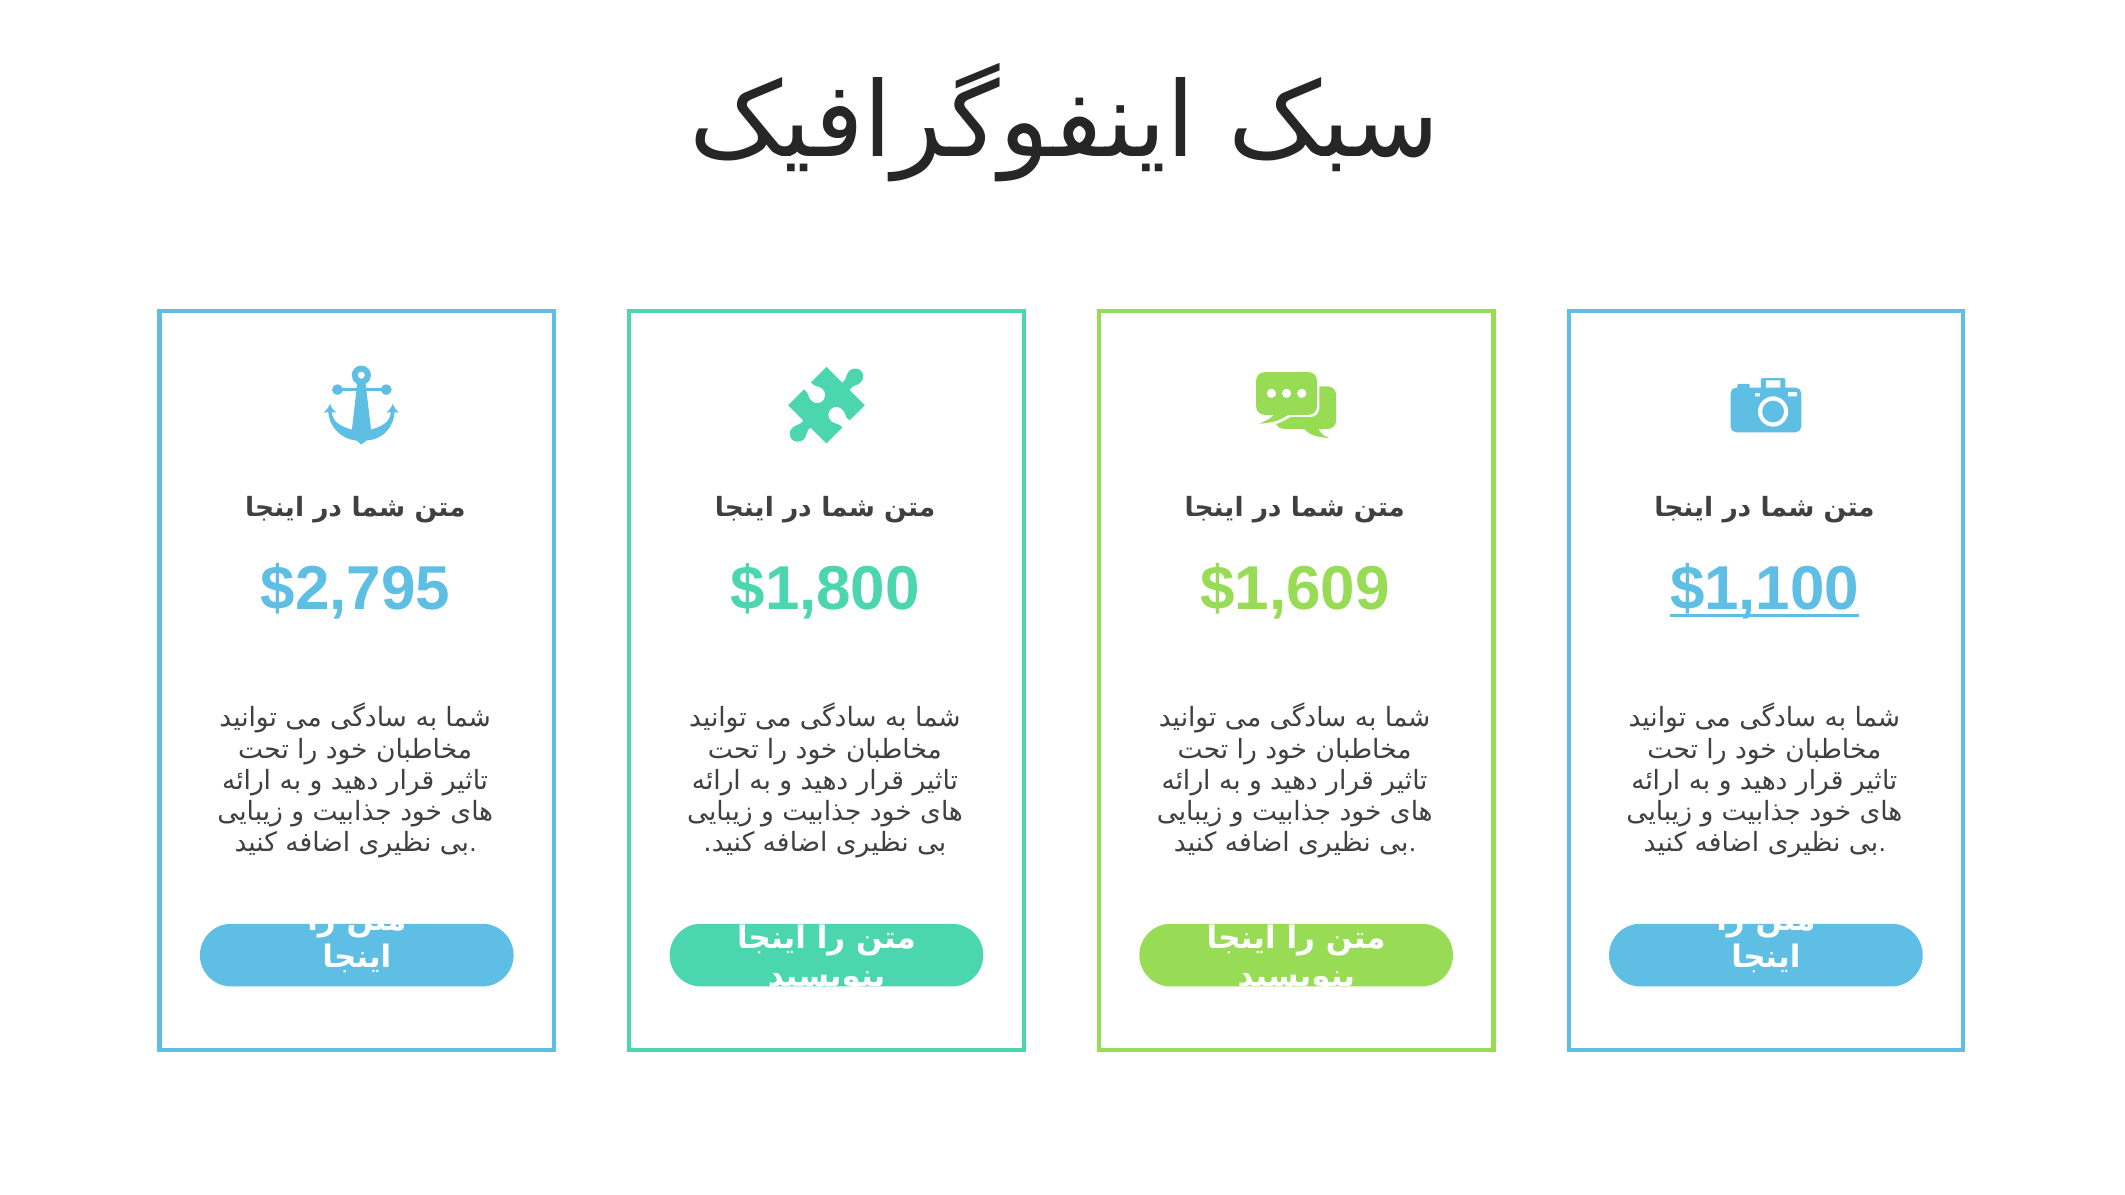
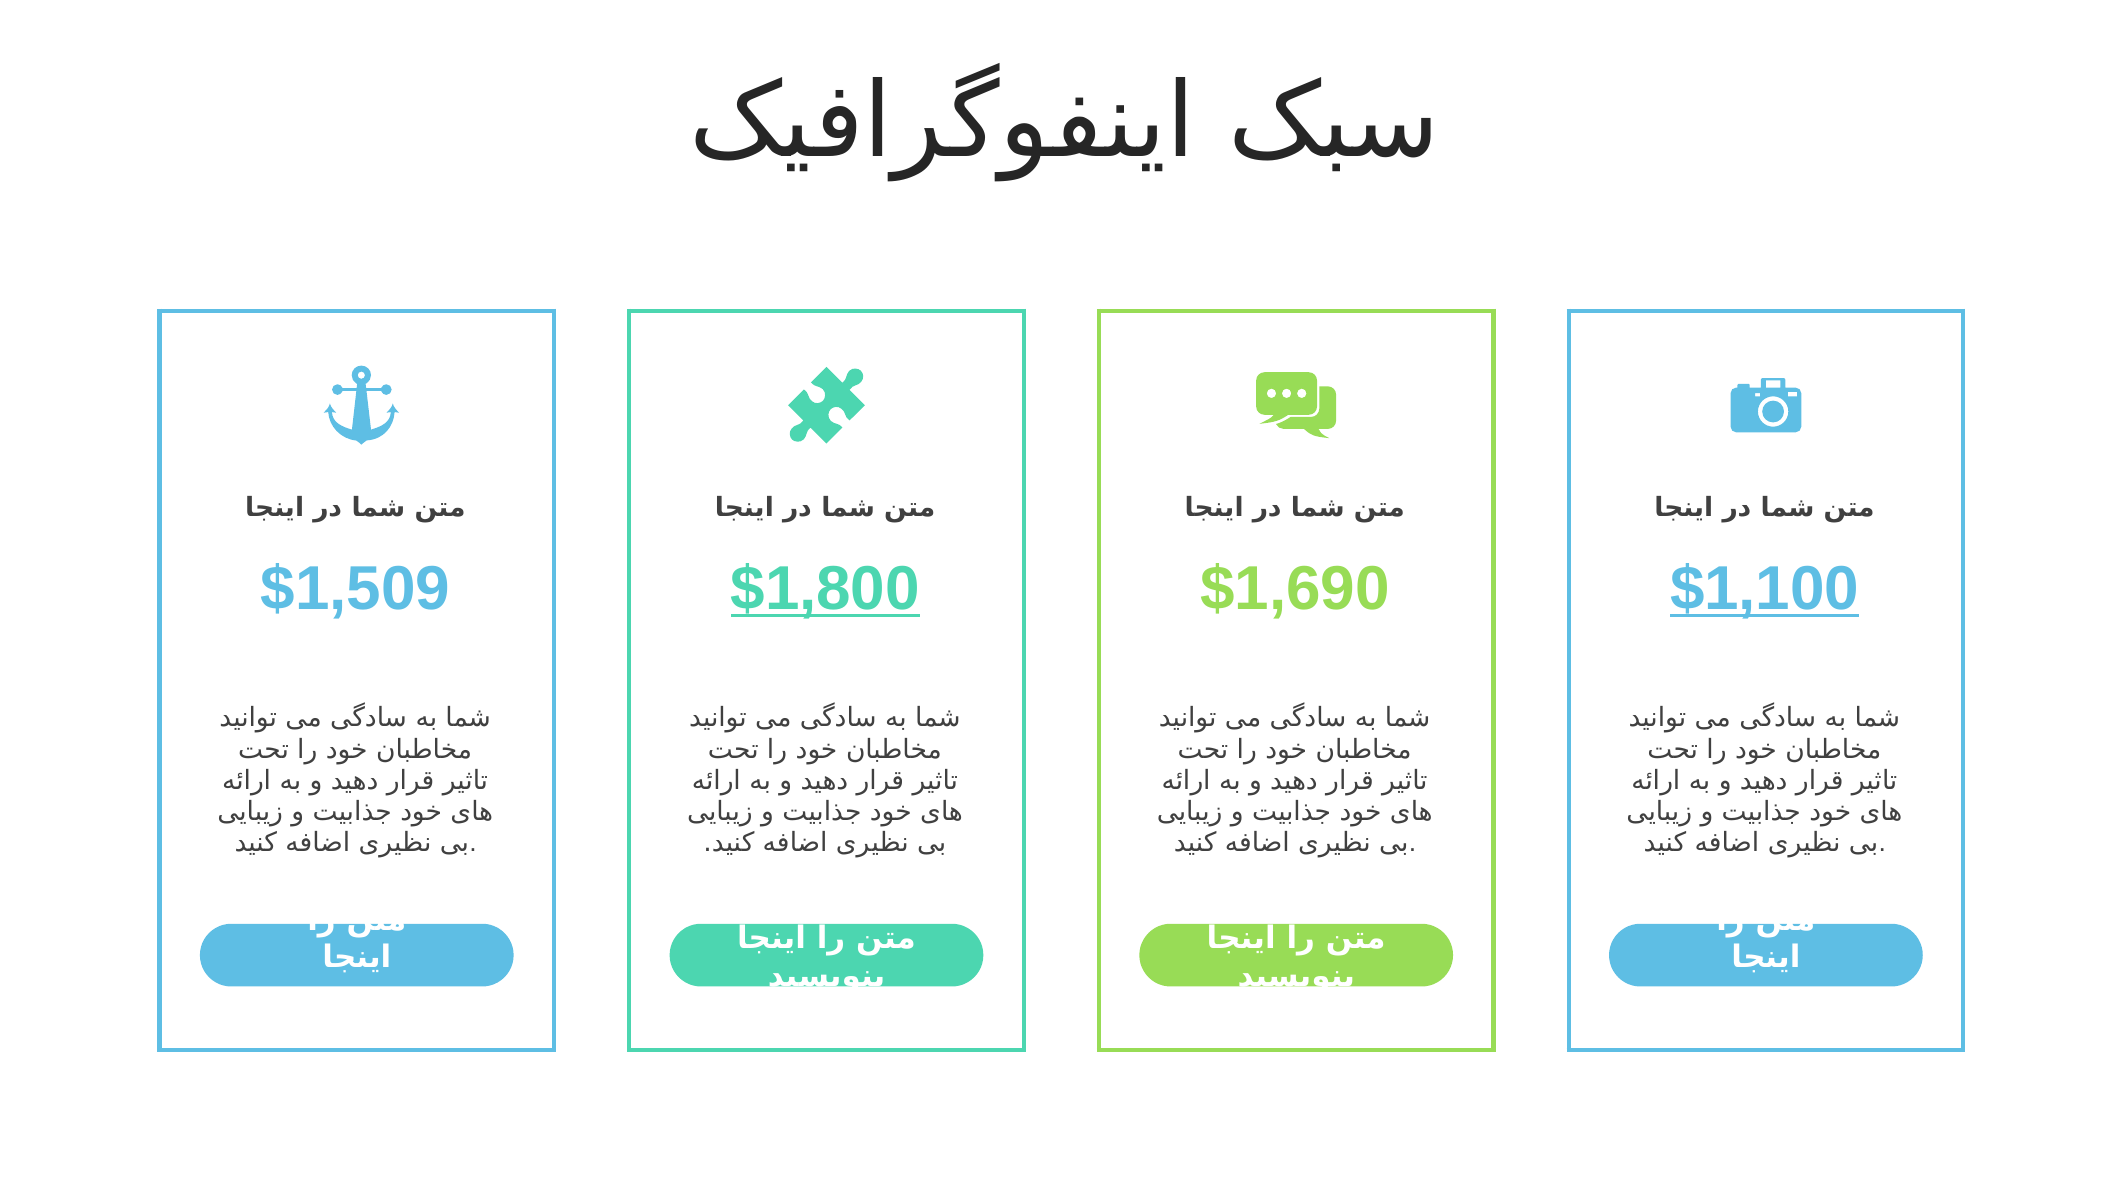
$2,795: $2,795 -> $1,509
$1,800 underline: none -> present
$1,609: $1,609 -> $1,690
